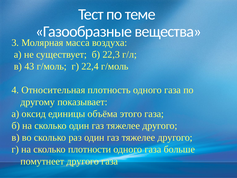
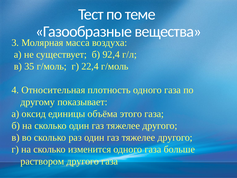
22,3: 22,3 -> 92,4
43: 43 -> 35
плотности: плотности -> изменится
помутнеет: помутнеет -> раствором
